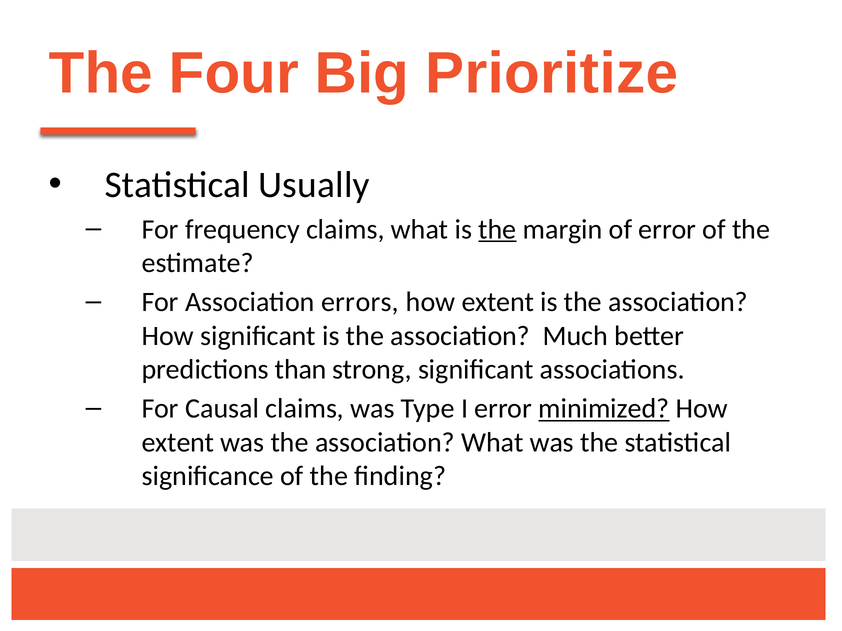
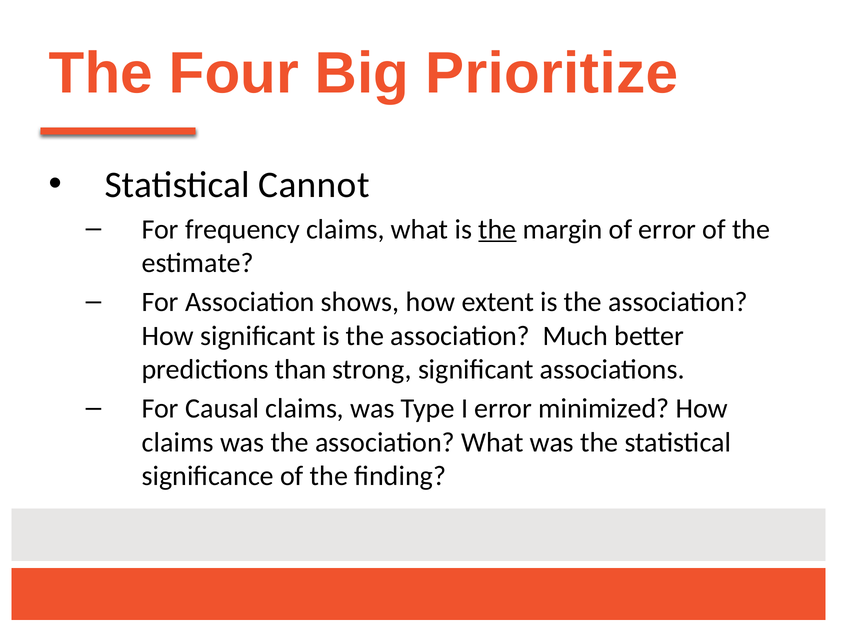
Usually: Usually -> Cannot
errors: errors -> shows
minimized underline: present -> none
extent at (178, 443): extent -> claims
